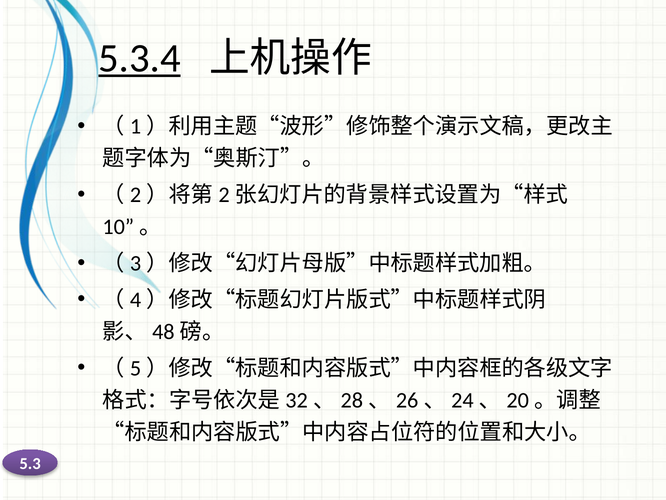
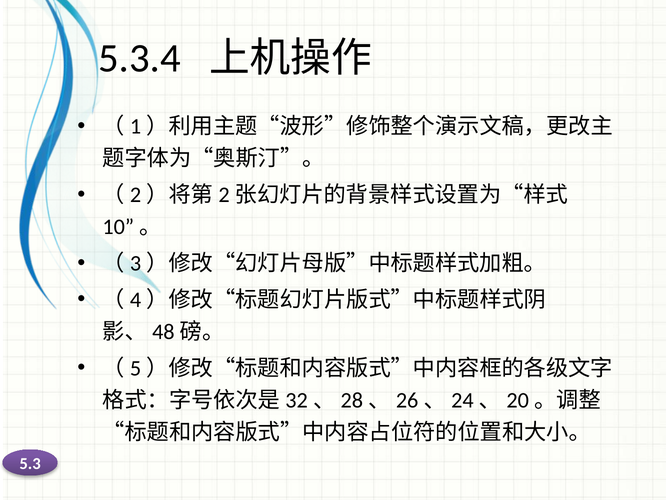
5.3.4 underline: present -> none
